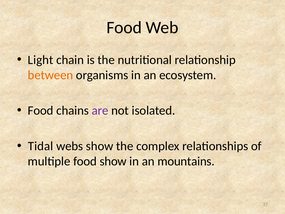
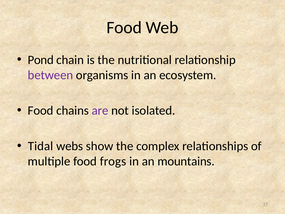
Light: Light -> Pond
between colour: orange -> purple
food show: show -> frogs
